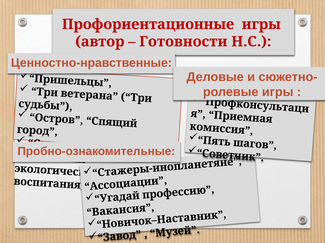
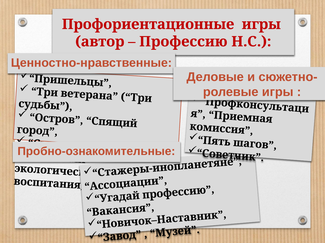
Готовности at (183, 42): Готовности -> Профессию
